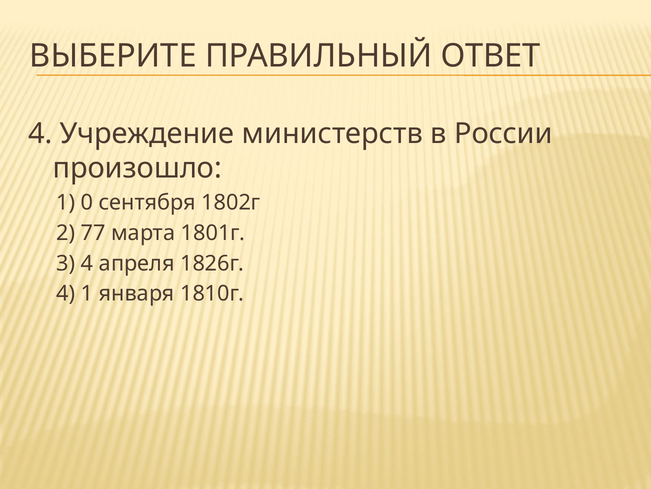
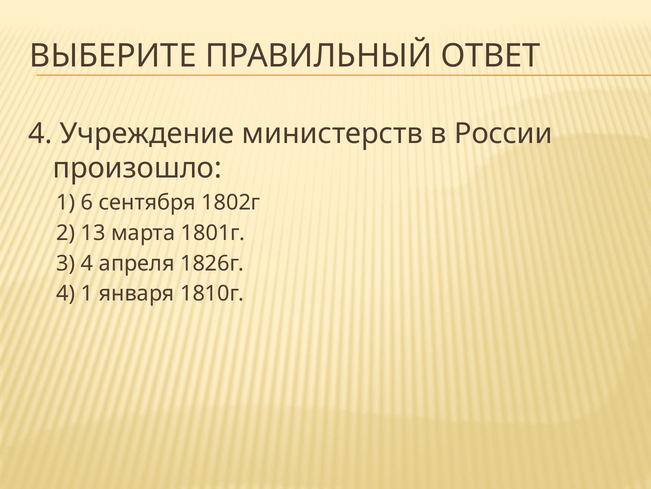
0: 0 -> 6
77: 77 -> 13
